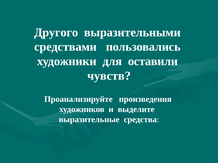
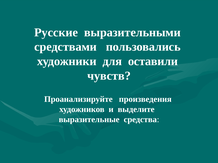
Другого: Другого -> Русские
